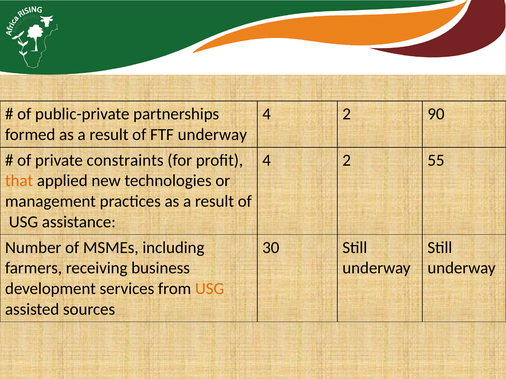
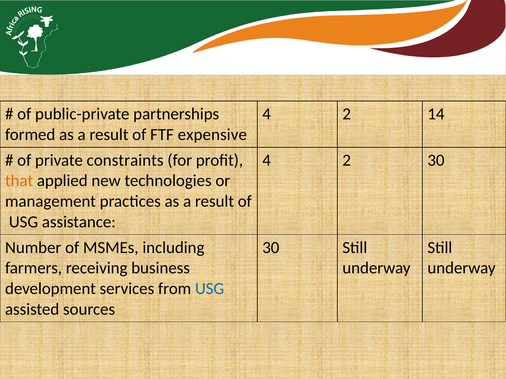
90: 90 -> 14
FTF underway: underway -> expensive
2 55: 55 -> 30
USG at (210, 289) colour: orange -> blue
